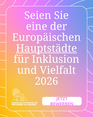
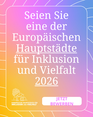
2026 underline: none -> present
